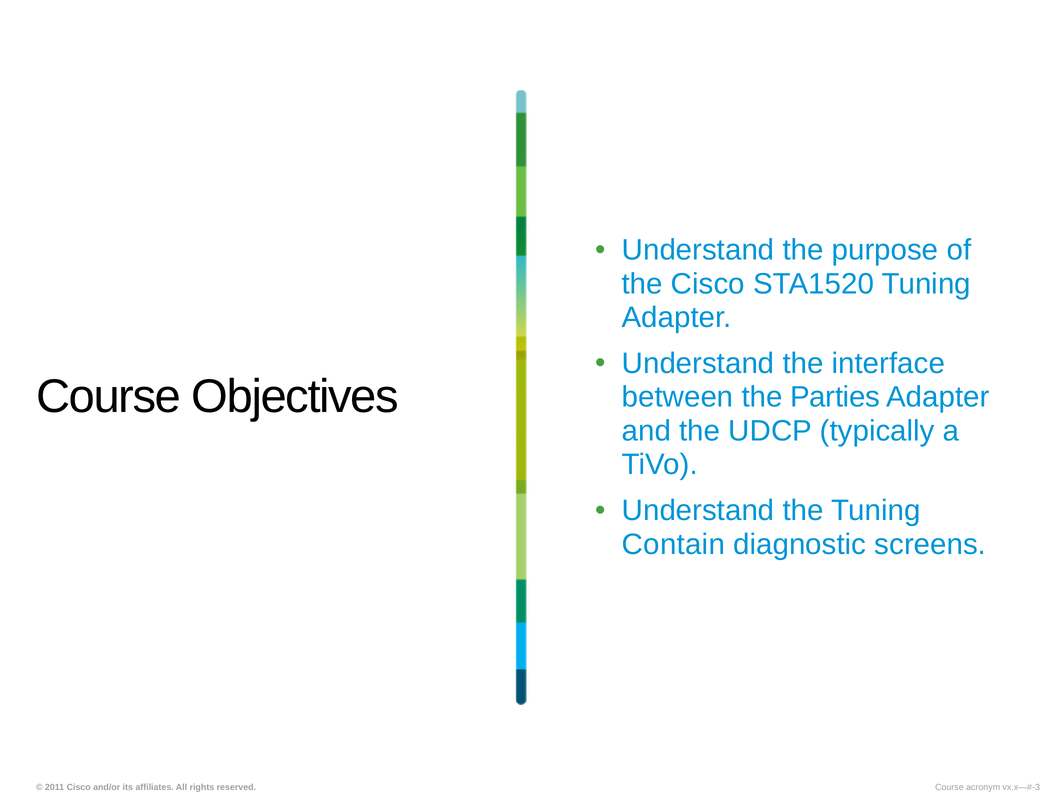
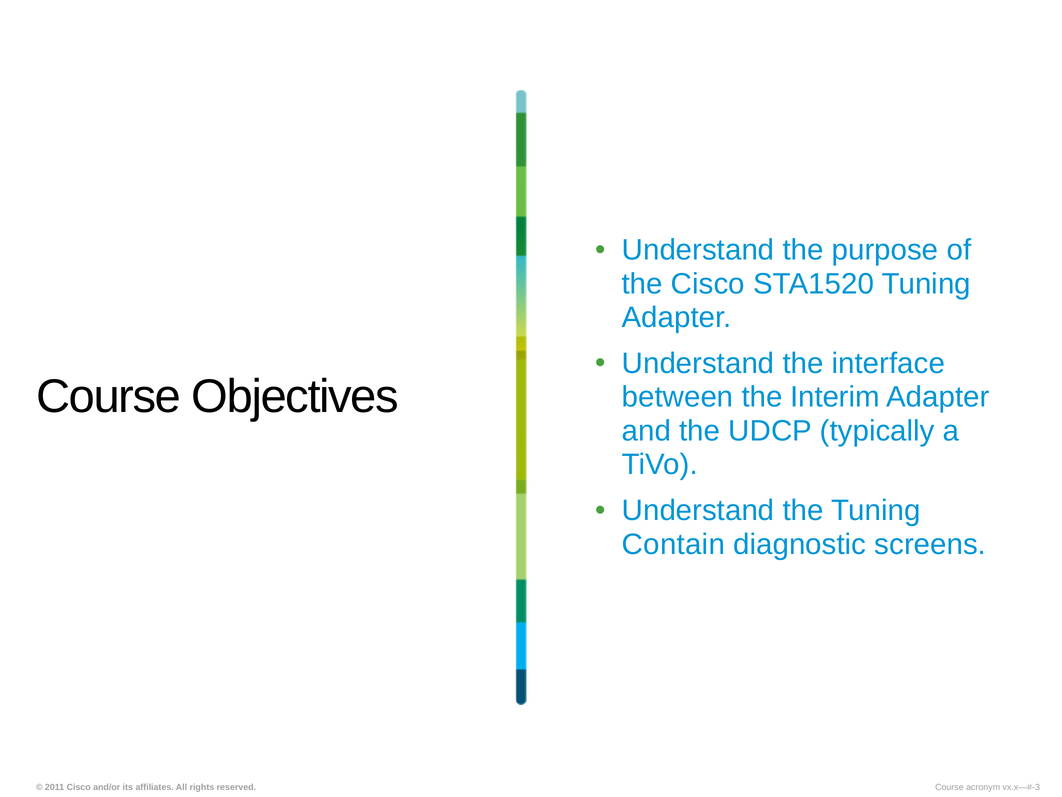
Parties: Parties -> Interim
